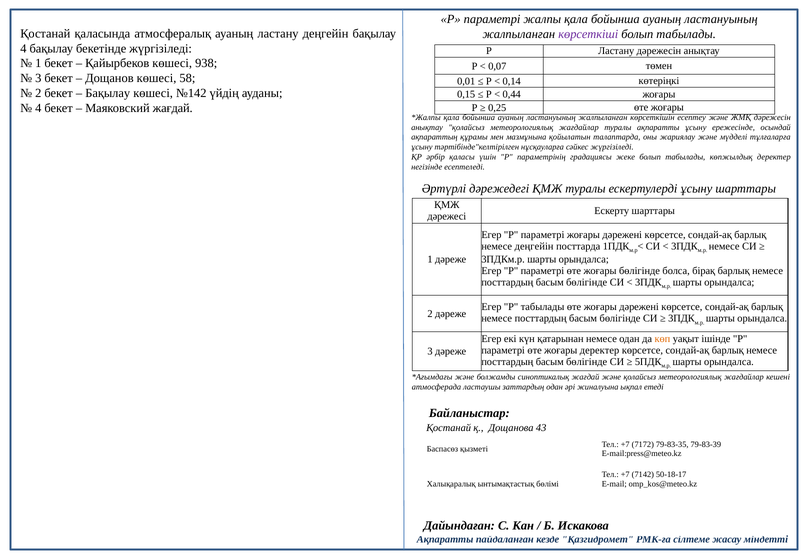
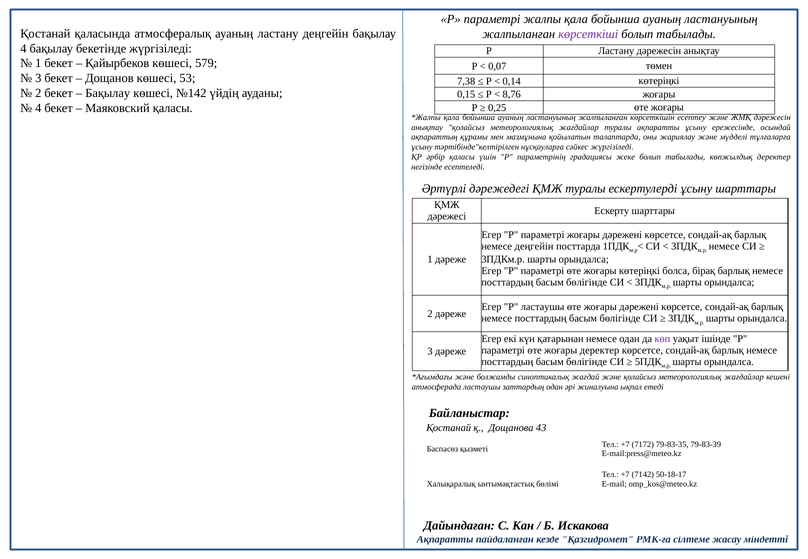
938: 938 -> 579
58: 58 -> 53
0,01: 0,01 -> 7,38
0,44: 0,44 -> 8,76
Маяковский жағдай: жағдай -> қаласы
жоғары бөлігінде: бөлігінде -> көтеріңкі
Р табылады: табылады -> ластаушы
көп colour: orange -> purple
